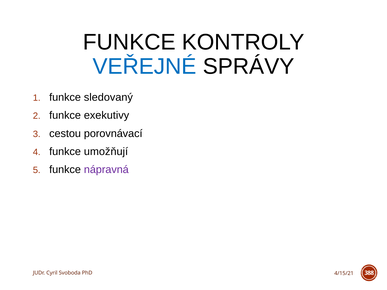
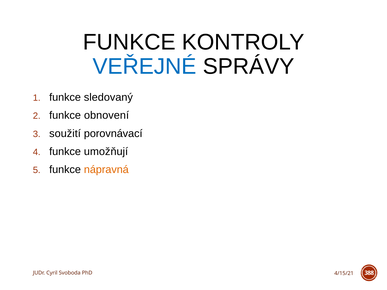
exekutivy: exekutivy -> obnovení
cestou: cestou -> soužití
nápravná colour: purple -> orange
